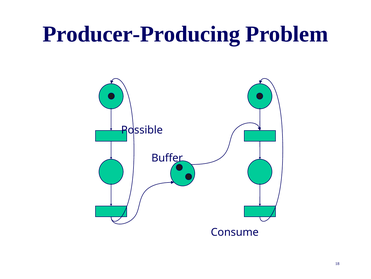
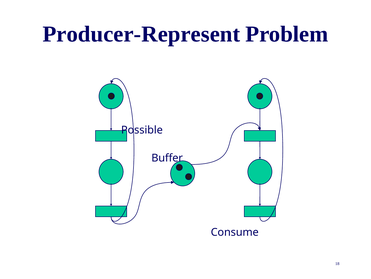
Producer-Producing: Producer-Producing -> Producer-Represent
